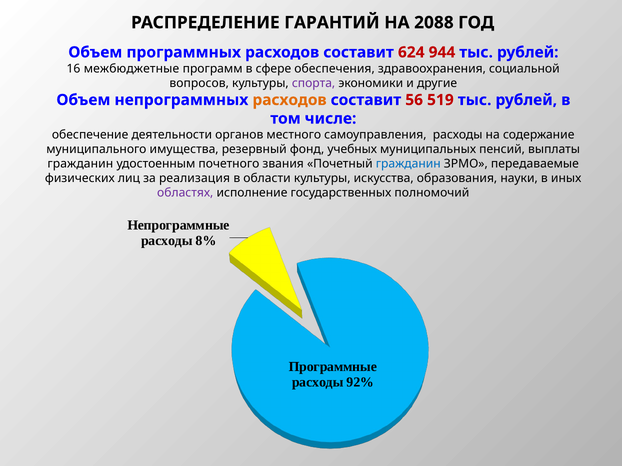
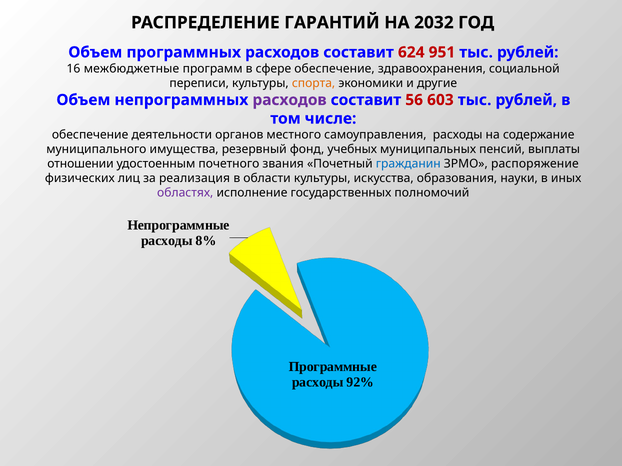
2088: 2088 -> 2032
944: 944 -> 951
сфере обеспечения: обеспечения -> обеспечение
вопросов: вопросов -> переписи
спорта colour: purple -> orange
расходов at (290, 100) colour: orange -> purple
519: 519 -> 603
гражданин at (80, 164): гражданин -> отношении
передаваемые: передаваемые -> распоряжение
